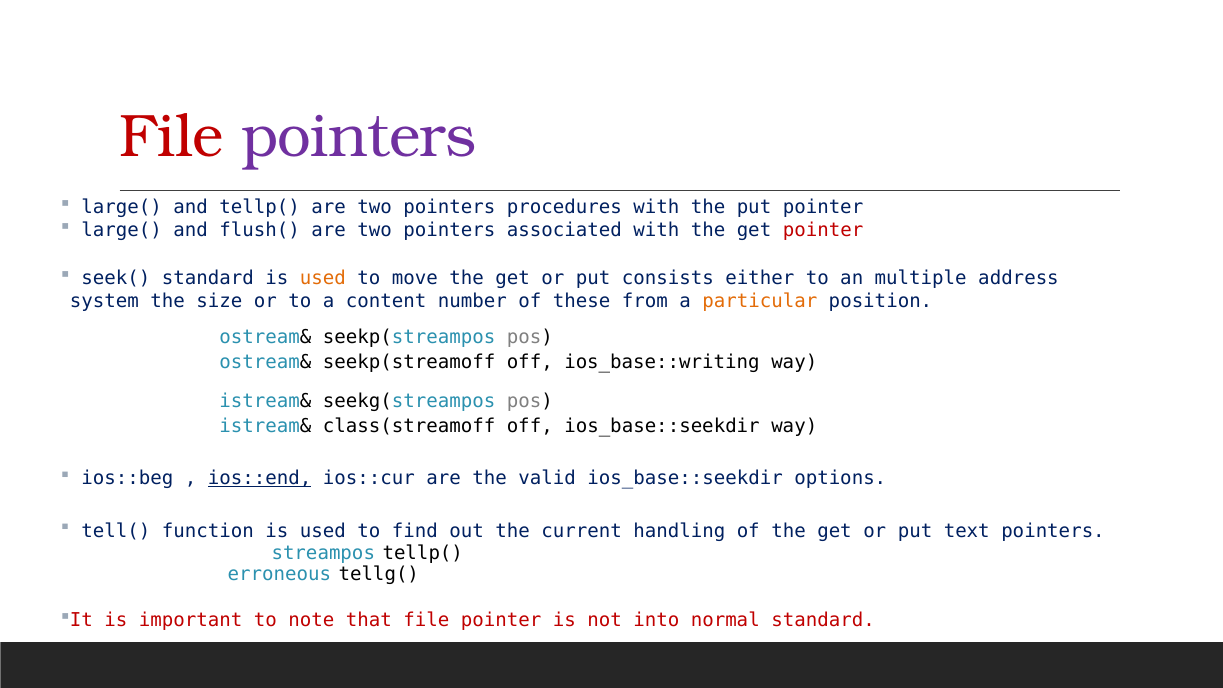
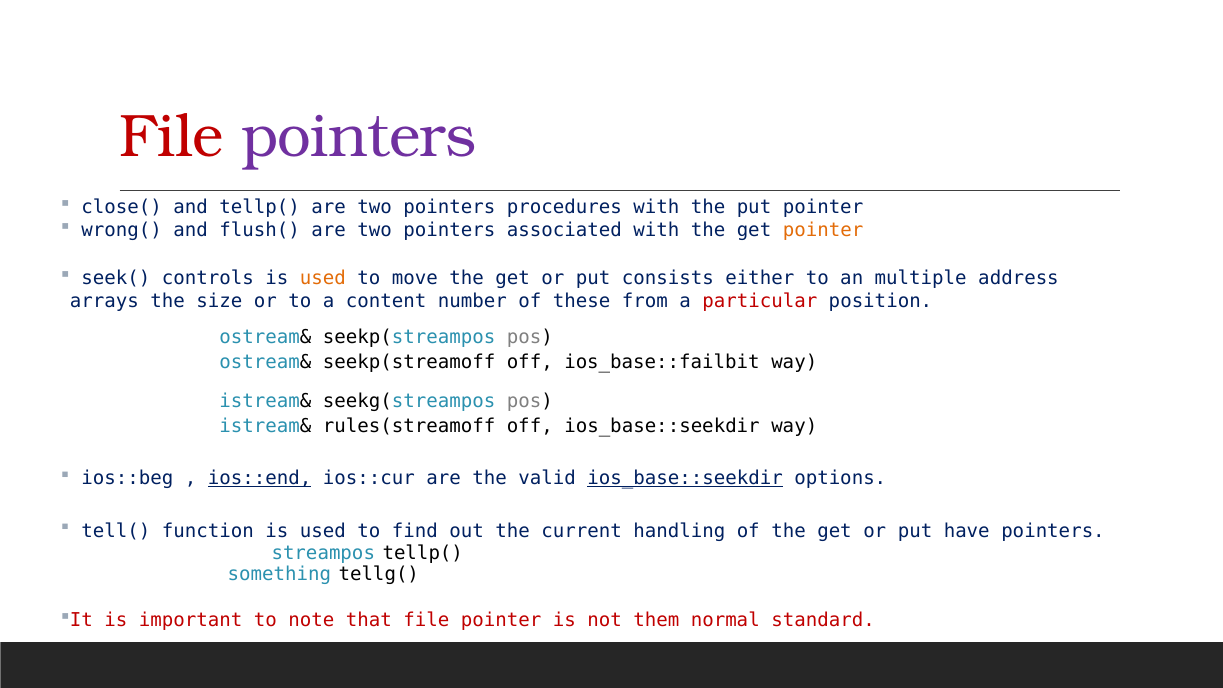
large( at (122, 208): large( -> close(
large( at (122, 230): large( -> wrong(
pointer at (823, 230) colour: red -> orange
seek( standard: standard -> controls
system: system -> arrays
particular colour: orange -> red
ios_base::writing: ios_base::writing -> ios_base::failbit
class(streamoff: class(streamoff -> rules(streamoff
ios_base::seekdir at (685, 478) underline: none -> present
text: text -> have
erroneous: erroneous -> something
into: into -> them
